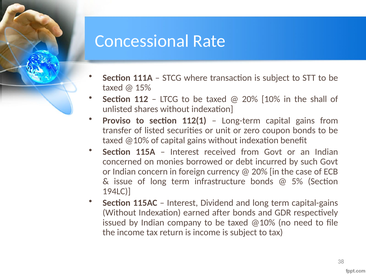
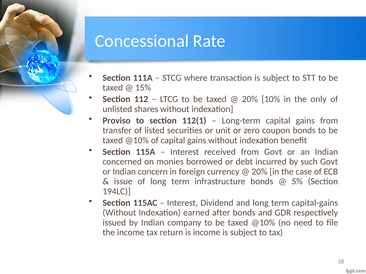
shall: shall -> only
